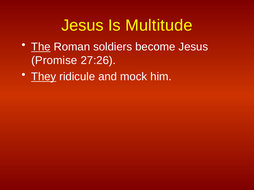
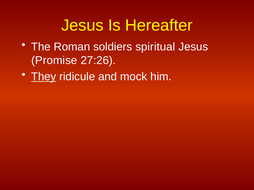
Multitude: Multitude -> Hereafter
The underline: present -> none
become: become -> spiritual
